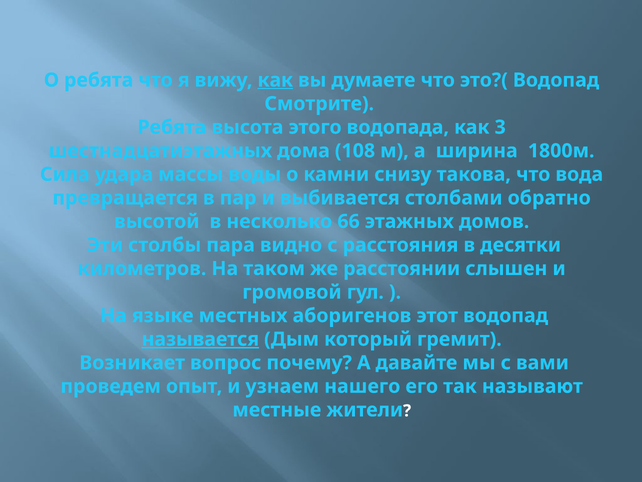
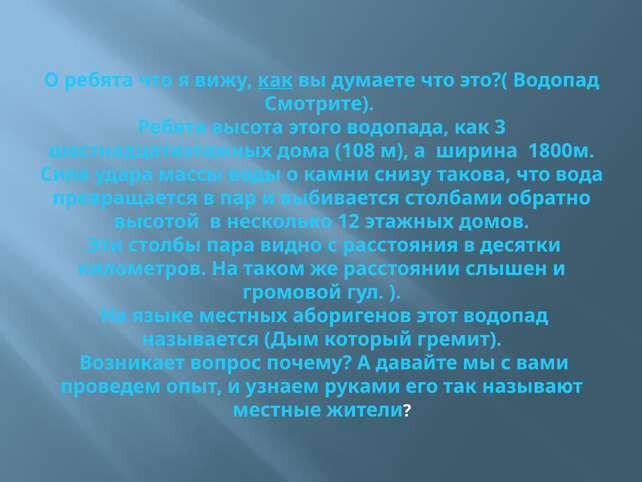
66: 66 -> 12
называется underline: present -> none
нашего: нашего -> руками
